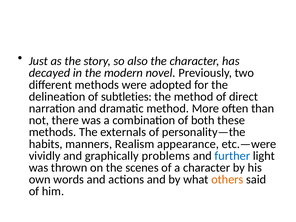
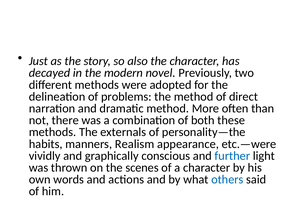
subtleties: subtleties -> problems
problems: problems -> conscious
others colour: orange -> blue
